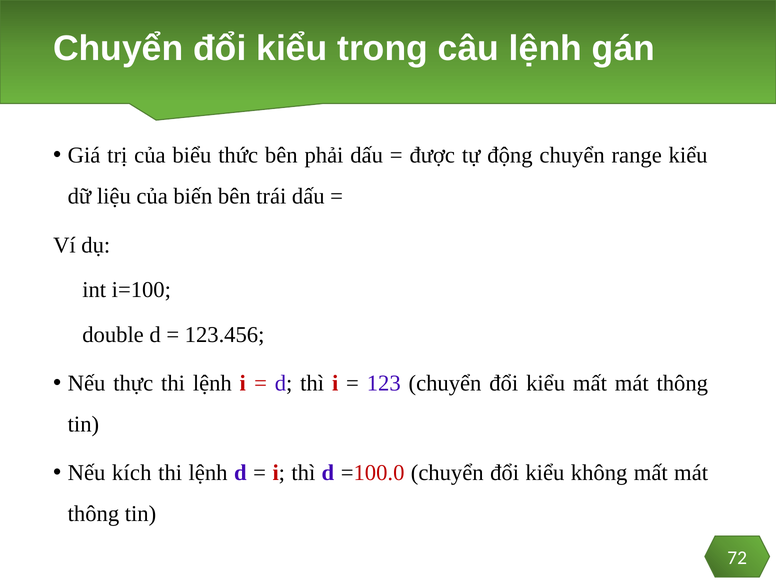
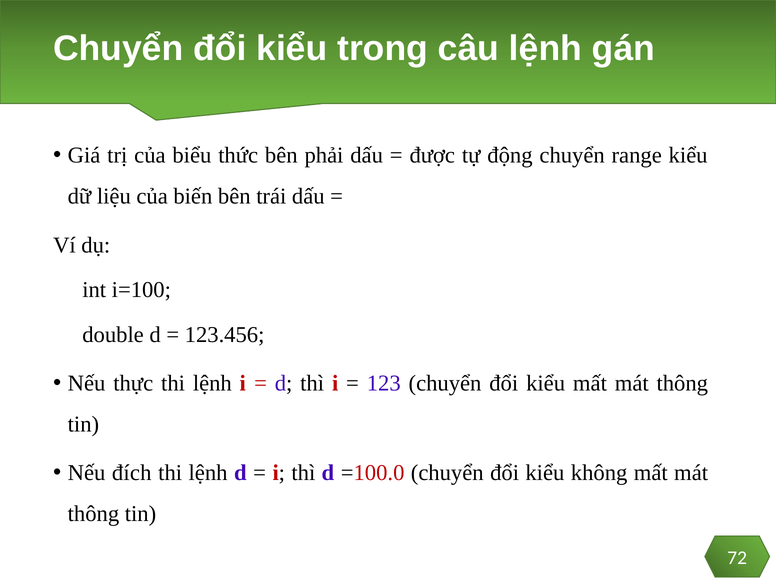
kích: kích -> đích
